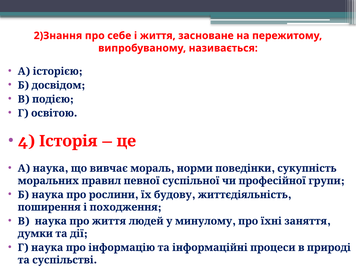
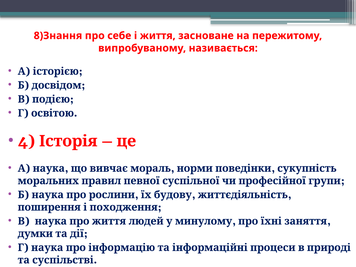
2)Знання: 2)Знання -> 8)Знання
